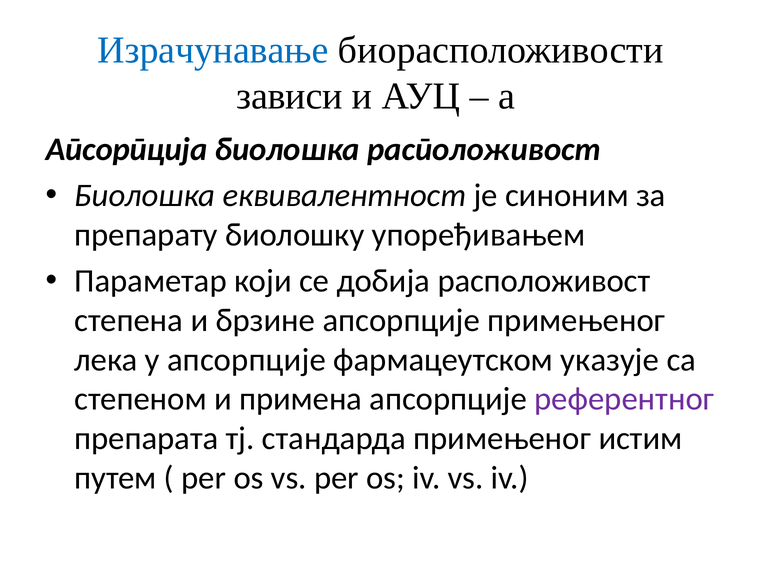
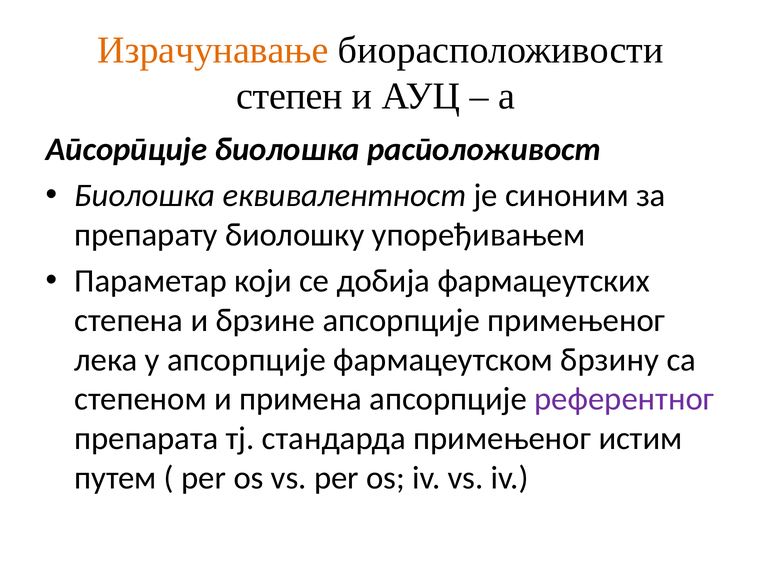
Израчунавање colour: blue -> orange
зависи: зависи -> степен
Апсорпција at (127, 149): Апсорпција -> Апсорпције
добија расположивост: расположивост -> фармацеутских
указује: указује -> брзину
